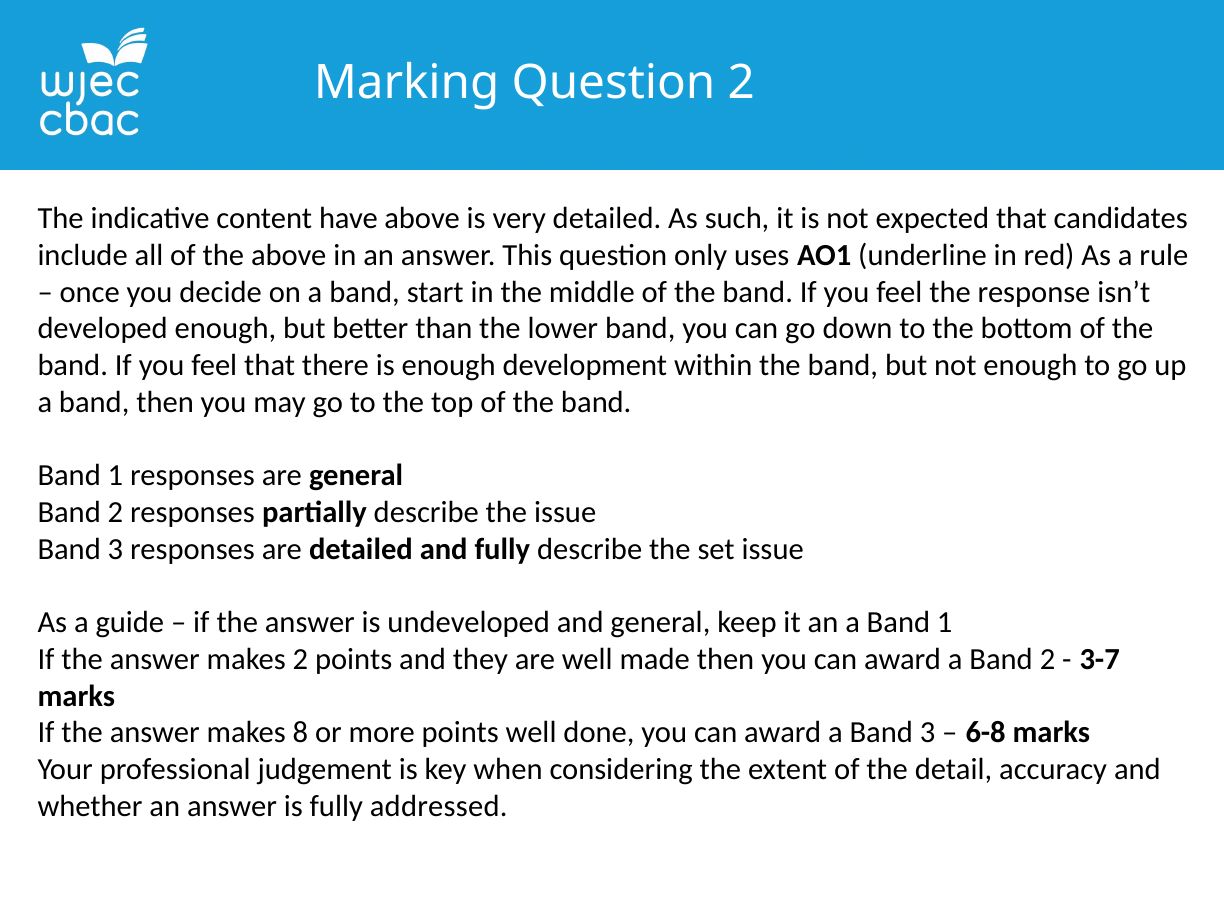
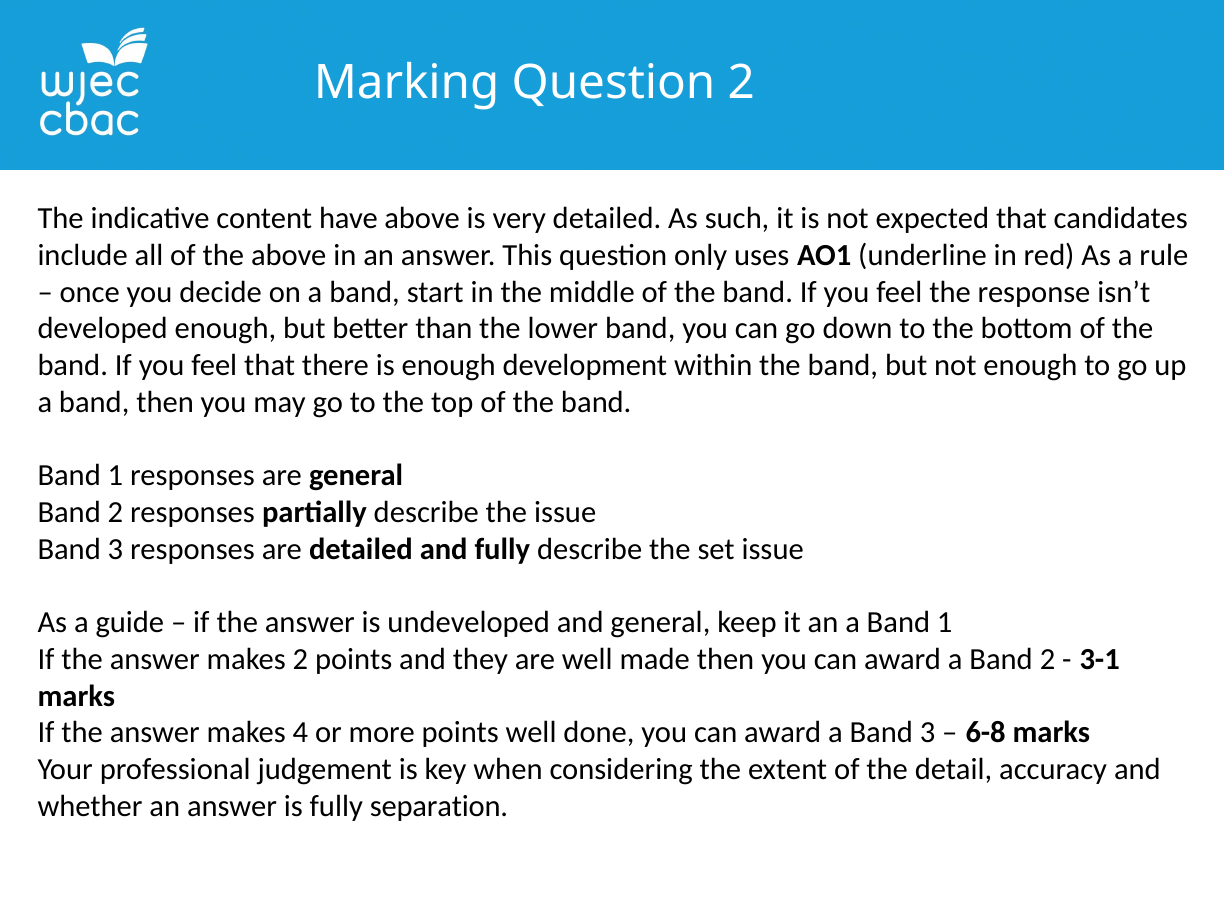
3-7: 3-7 -> 3-1
8: 8 -> 4
addressed: addressed -> separation
